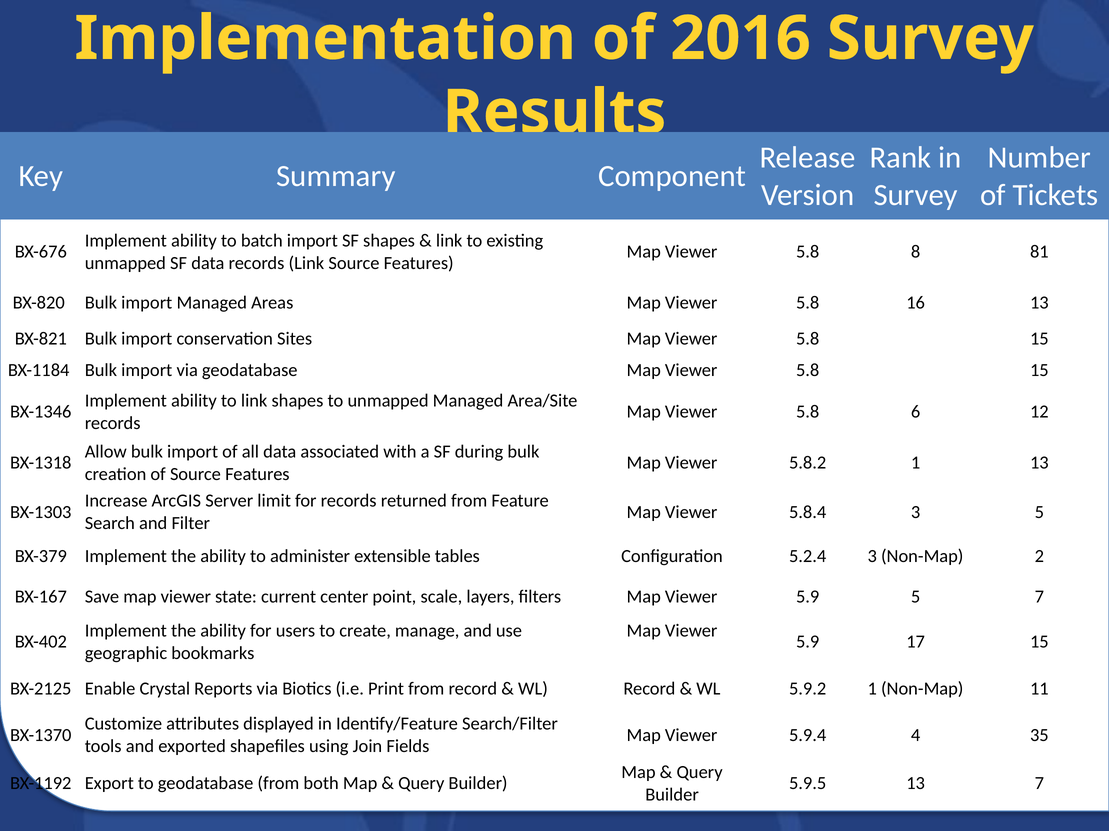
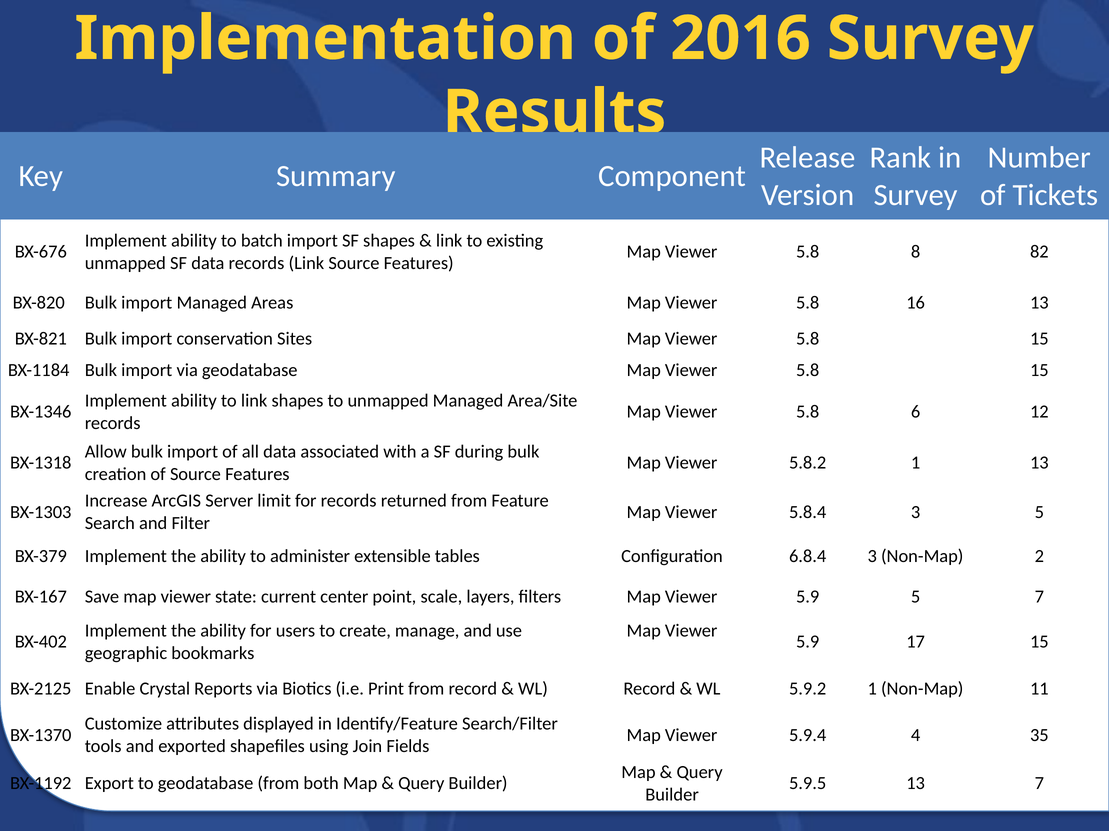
81: 81 -> 82
5.2.4: 5.2.4 -> 6.8.4
